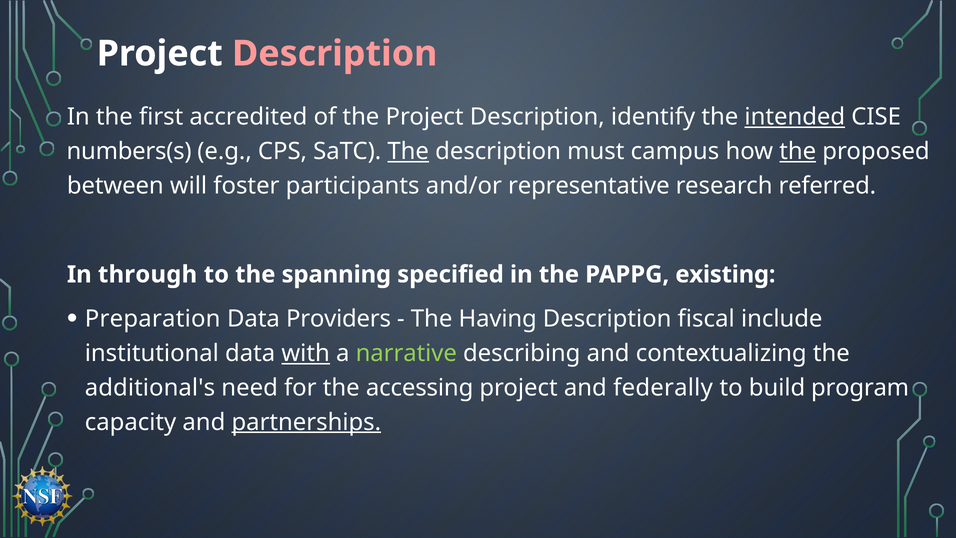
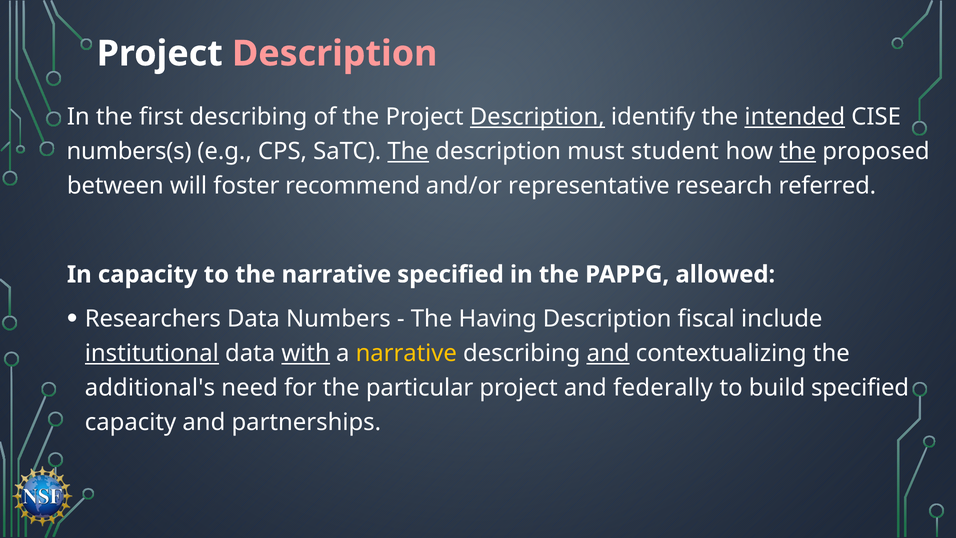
first accredited: accredited -> describing
Description at (537, 117) underline: none -> present
campus: campus -> student
participants: participants -> recommend
In through: through -> capacity
the spanning: spanning -> narrative
existing: existing -> allowed
Preparation: Preparation -> Researchers
Providers: Providers -> Numbers
institutional underline: none -> present
narrative at (406, 353) colour: light green -> yellow
and at (608, 353) underline: none -> present
accessing: accessing -> particular
build program: program -> specified
partnerships underline: present -> none
